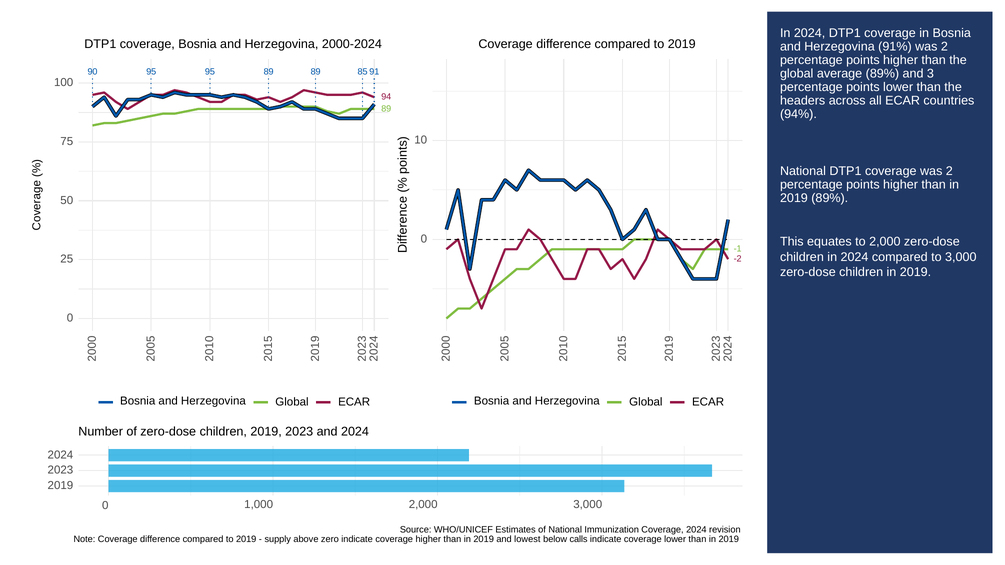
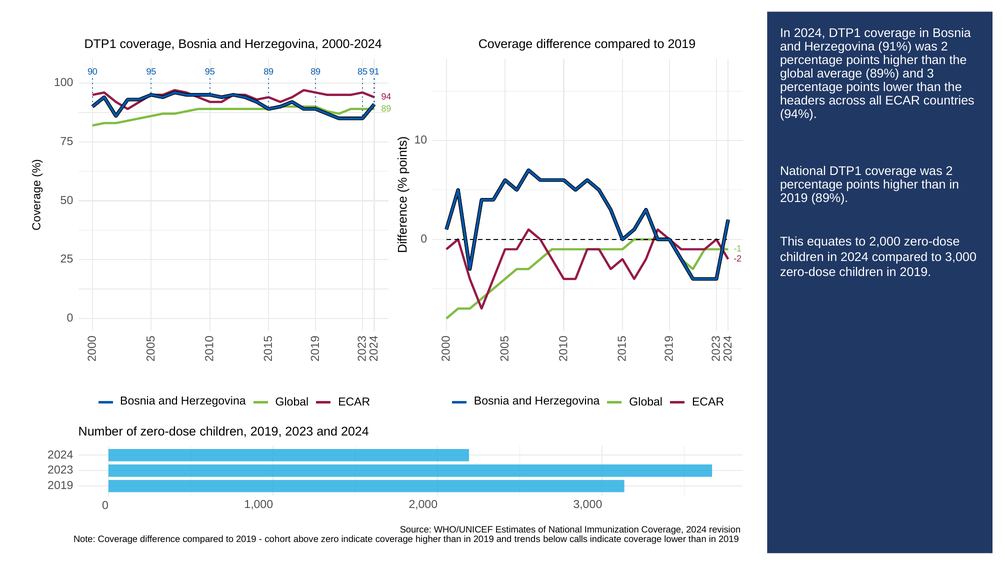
supply: supply -> cohort
lowest: lowest -> trends
